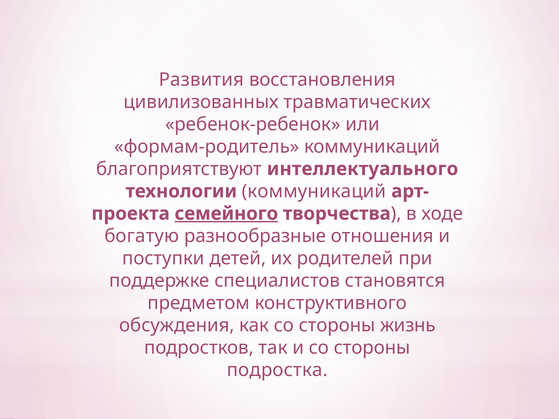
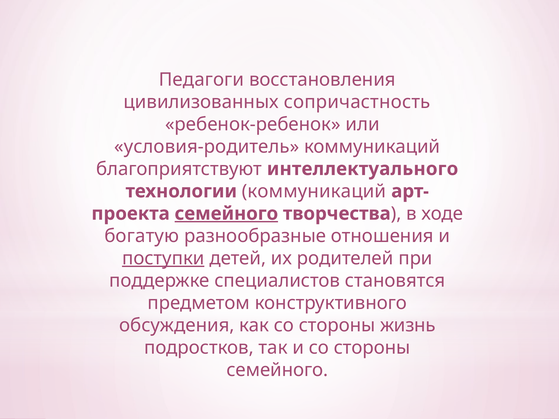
Развития: Развития -> Педагоги
травматических: травматических -> сопричастность
формам-родитель: формам-родитель -> условия-родитель
поступки underline: none -> present
подростка at (277, 370): подростка -> семейного
